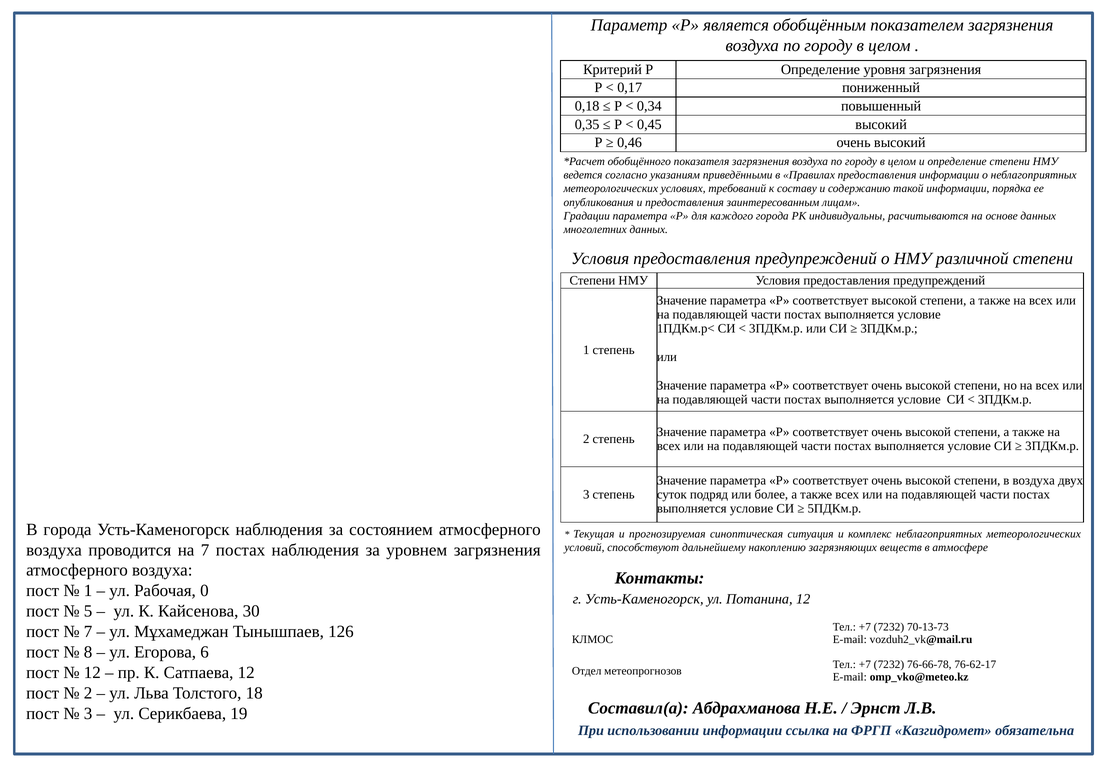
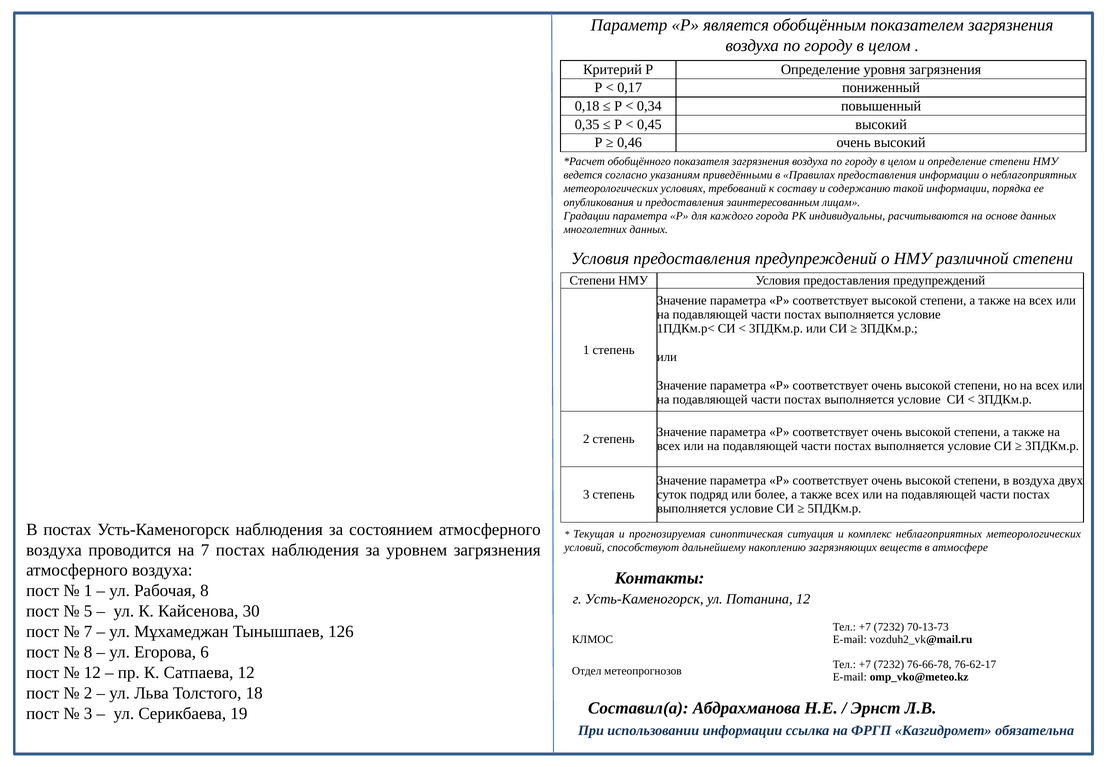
В города: города -> постах
Рабочая 0: 0 -> 8
